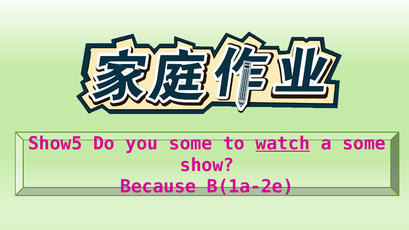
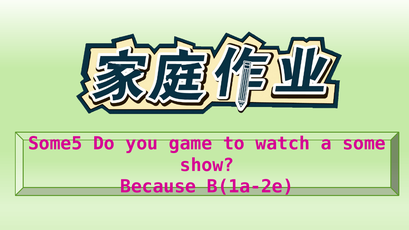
Show5: Show5 -> Some5
you some: some -> game
watch underline: present -> none
